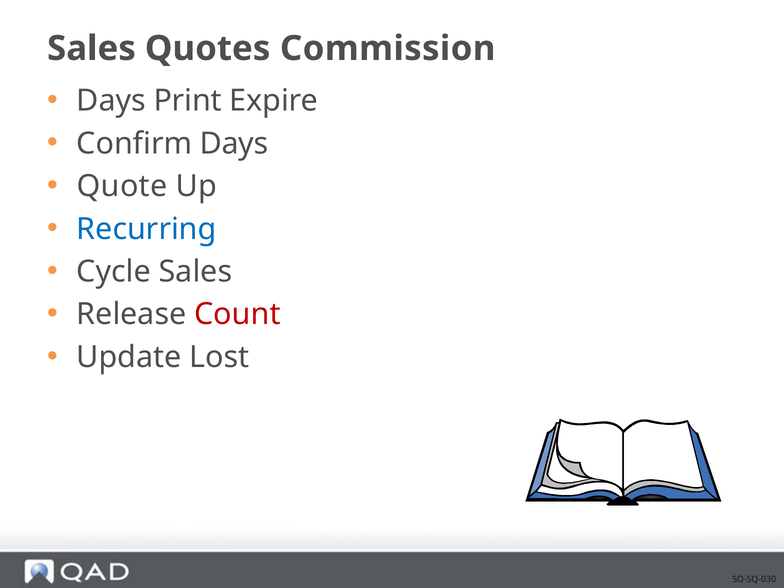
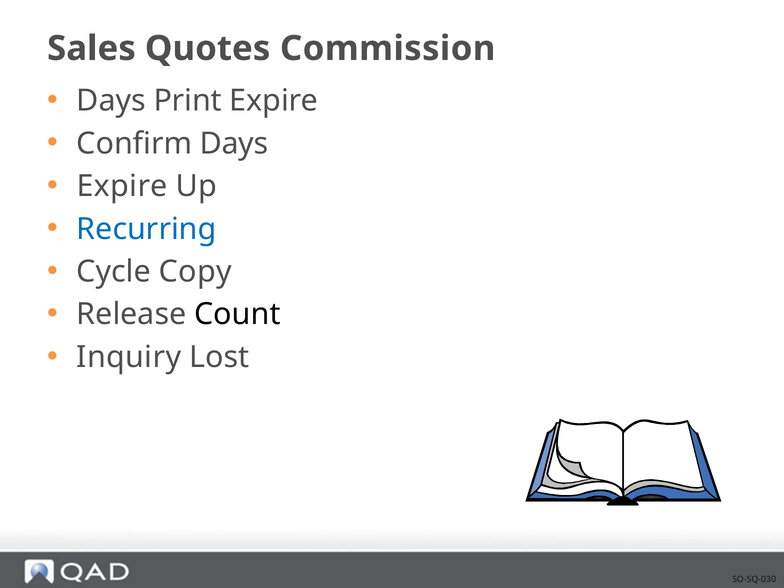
Quote at (122, 186): Quote -> Expire
Cycle Sales: Sales -> Copy
Count colour: red -> black
Update: Update -> Inquiry
